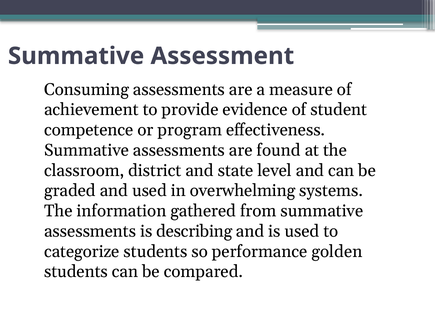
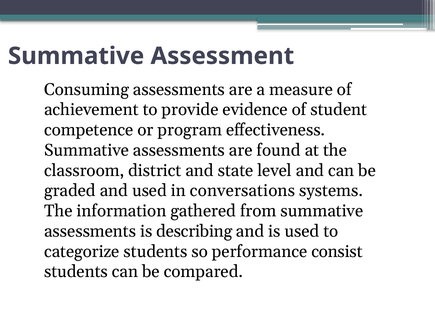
overwhelming: overwhelming -> conversations
golden: golden -> consist
